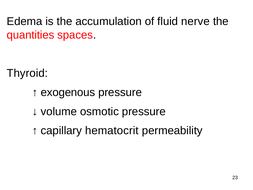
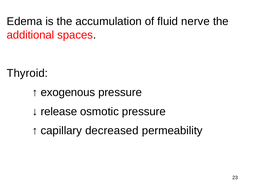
quantities: quantities -> additional
volume: volume -> release
hematocrit: hematocrit -> decreased
